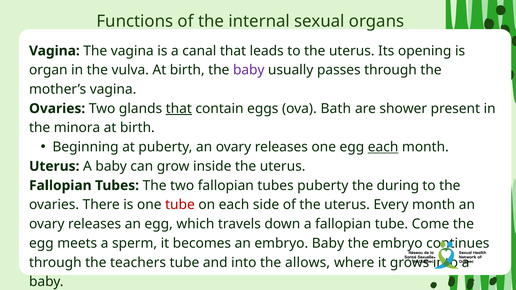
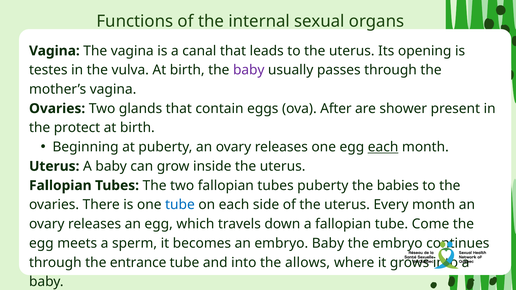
organ: organ -> testes
that at (179, 109) underline: present -> none
Bath: Bath -> After
minora: minora -> protect
during: during -> babies
tube at (180, 205) colour: red -> blue
teachers: teachers -> entrance
